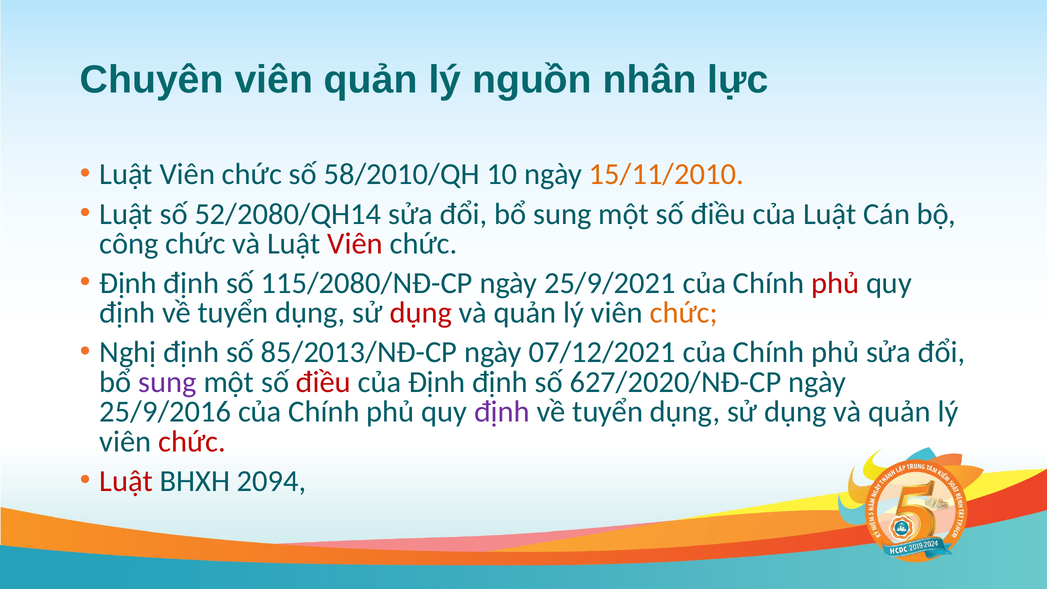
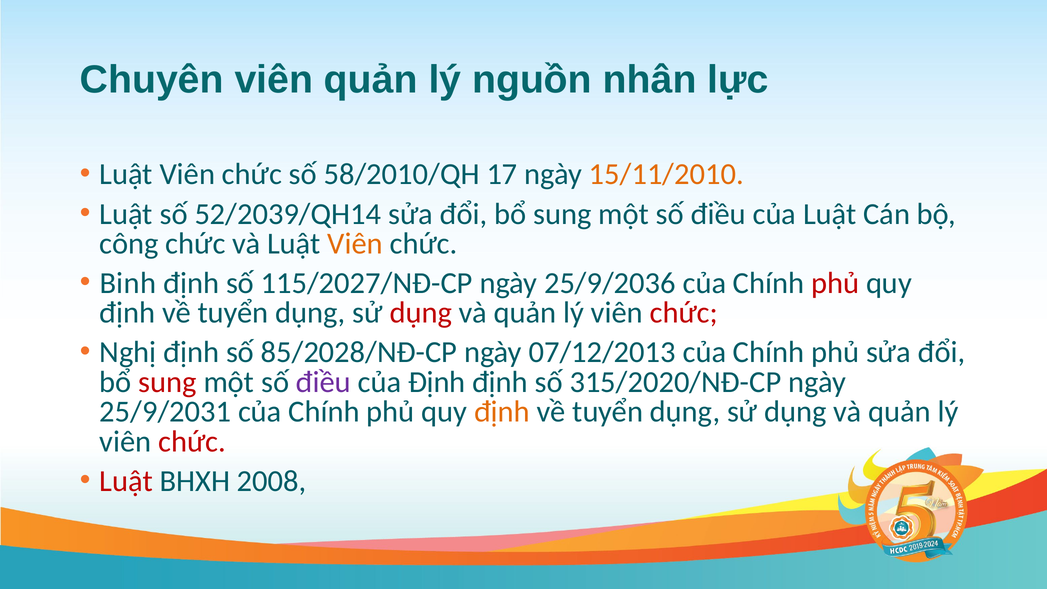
10: 10 -> 17
52/2080/QH14: 52/2080/QH14 -> 52/2039/QH14
Viên at (355, 244) colour: red -> orange
Định at (128, 283): Định -> Binh
115/2080/NĐ-CP: 115/2080/NĐ-CP -> 115/2027/NĐ-CP
25/9/2021: 25/9/2021 -> 25/9/2036
chức at (684, 313) colour: orange -> red
85/2013/NĐ-CP: 85/2013/NĐ-CP -> 85/2028/NĐ-CP
07/12/2021: 07/12/2021 -> 07/12/2013
sung at (167, 382) colour: purple -> red
điều at (323, 382) colour: red -> purple
627/2020/NĐ-CP: 627/2020/NĐ-CP -> 315/2020/NĐ-CP
25/9/2016: 25/9/2016 -> 25/9/2031
định at (502, 412) colour: purple -> orange
2094: 2094 -> 2008
